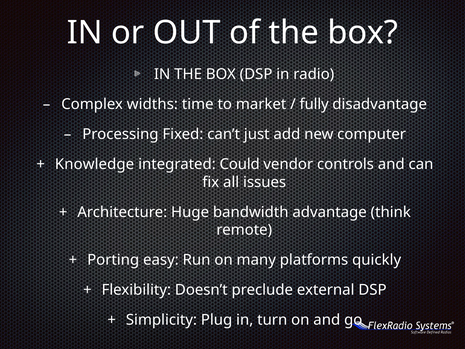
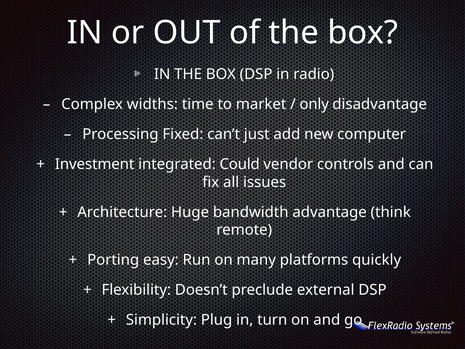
fully: fully -> only
Knowledge: Knowledge -> Investment
